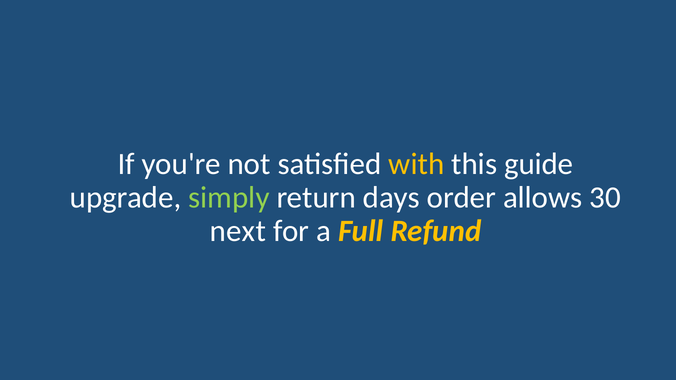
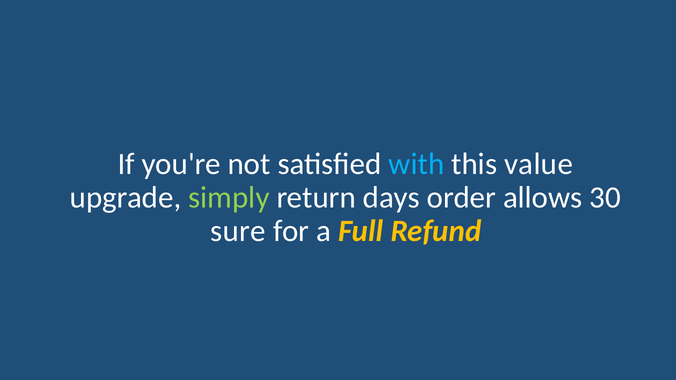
with colour: yellow -> light blue
guide: guide -> value
next: next -> sure
